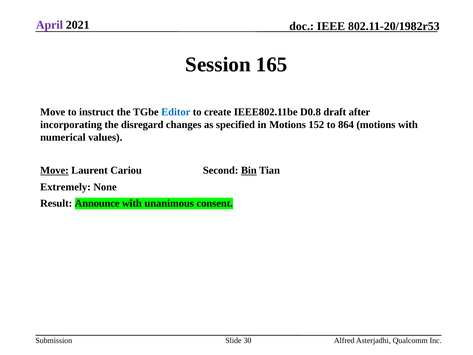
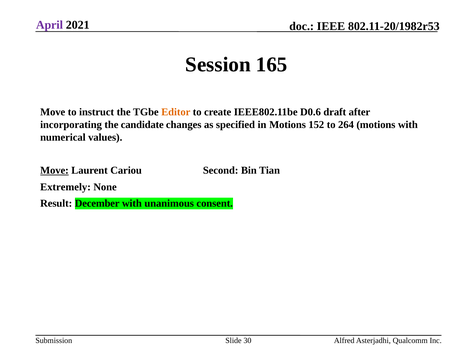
Editor colour: blue -> orange
D0.8: D0.8 -> D0.6
disregard: disregard -> candidate
864: 864 -> 264
Bin underline: present -> none
Announce: Announce -> December
